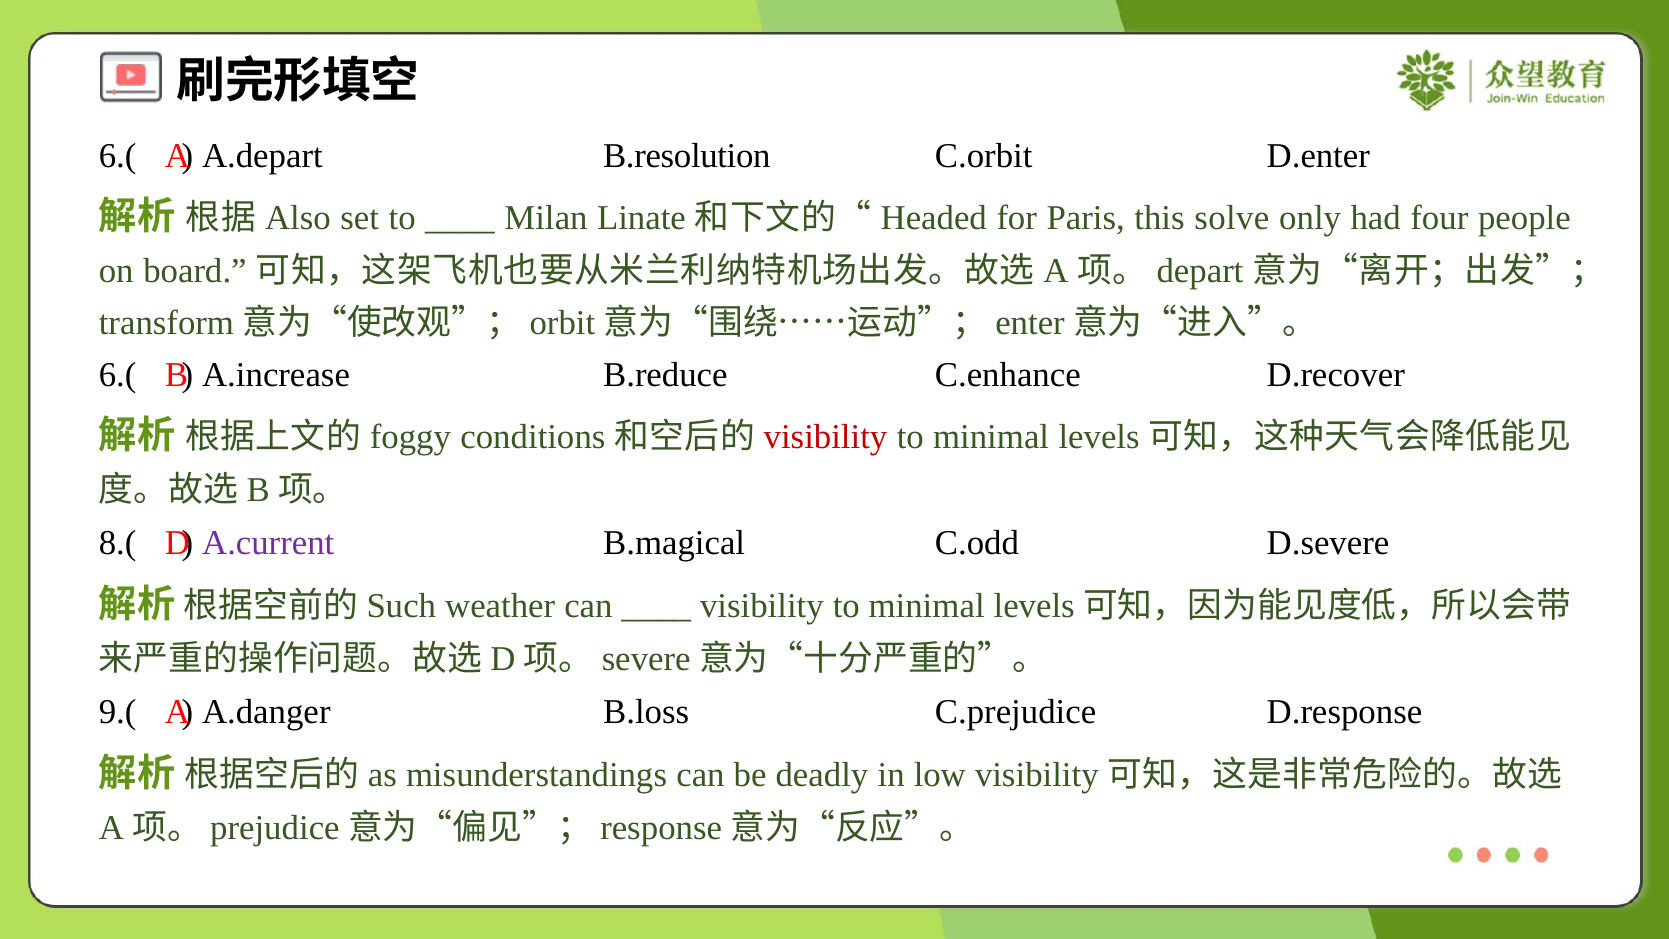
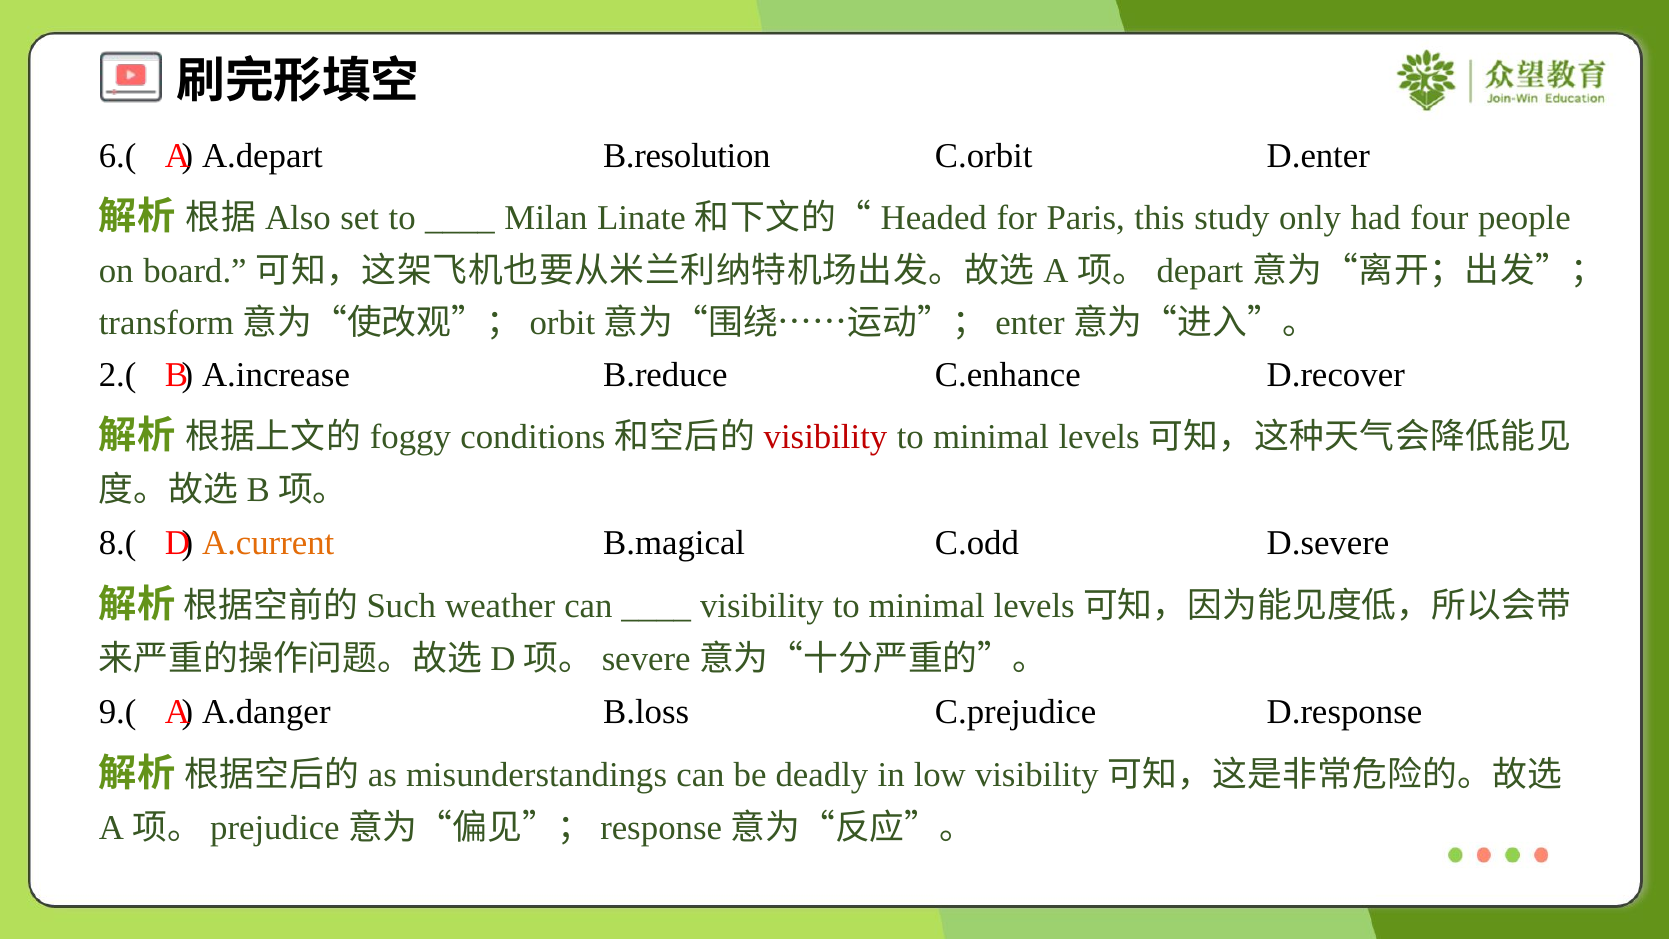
solve: solve -> study
6.( at (118, 375): 6.( -> 2.(
A.current colour: purple -> orange
